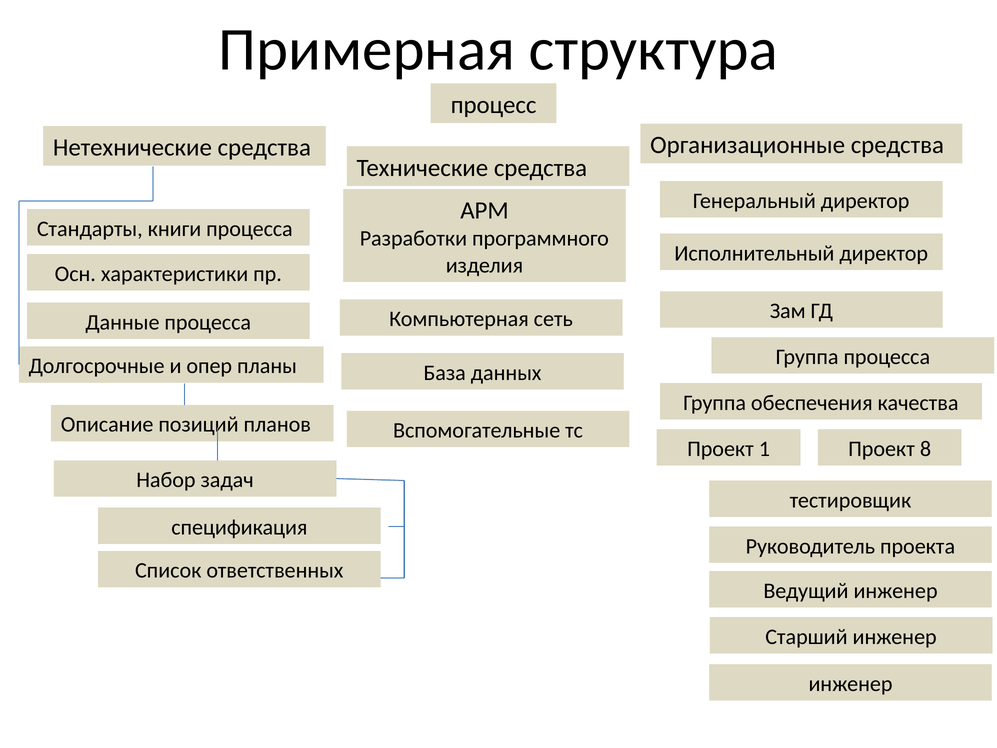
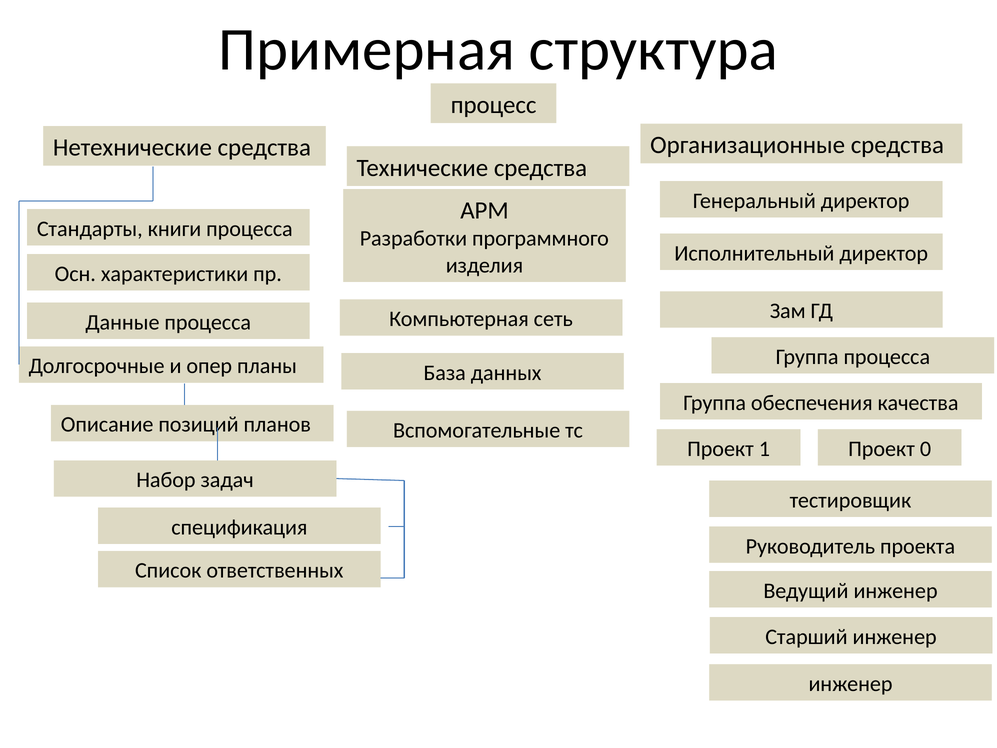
8: 8 -> 0
